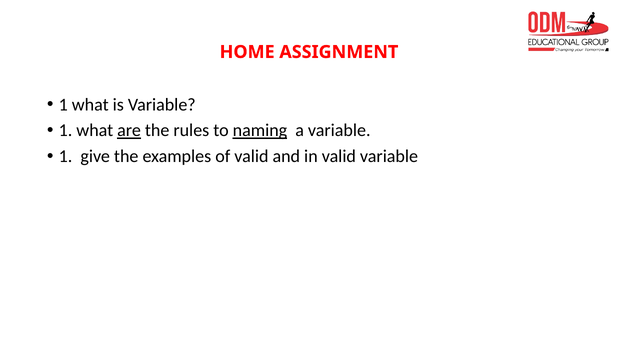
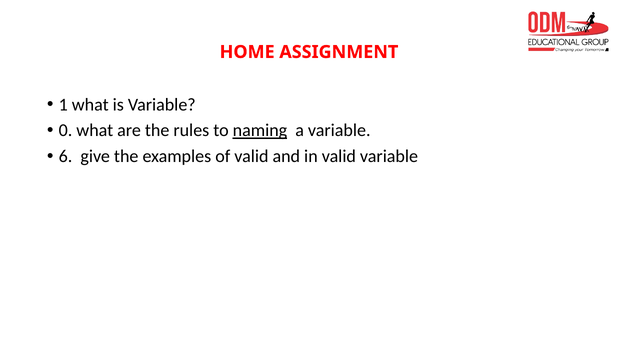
1 at (66, 130): 1 -> 0
are underline: present -> none
1 at (66, 156): 1 -> 6
